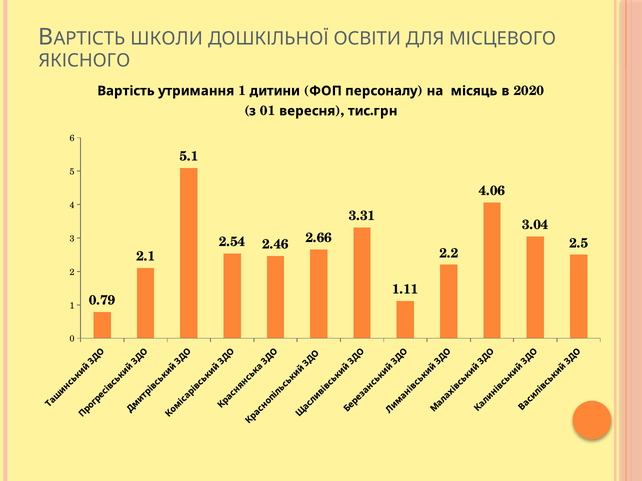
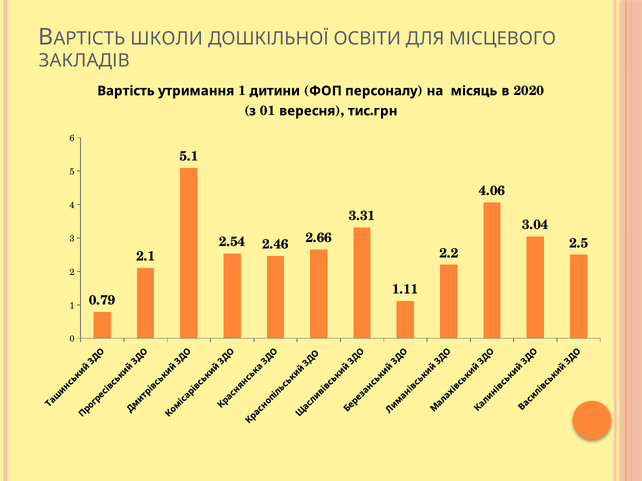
ЯКІСНОГО: ЯКІСНОГО -> ЗАКЛАДІВ
